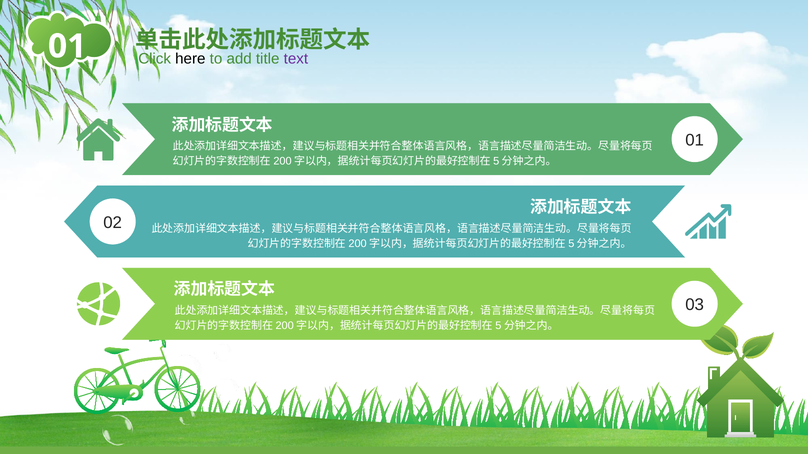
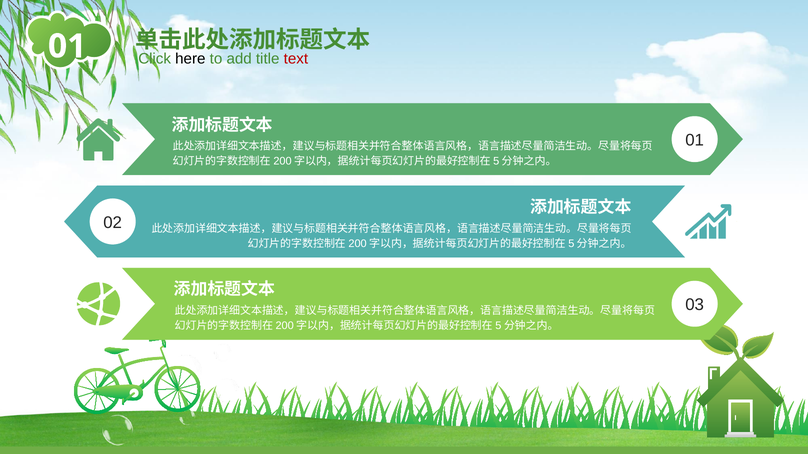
text colour: purple -> red
